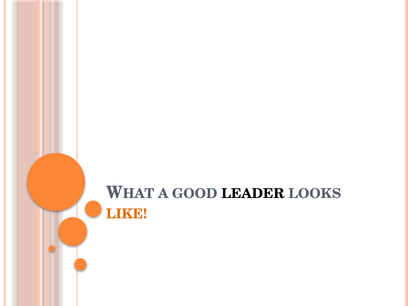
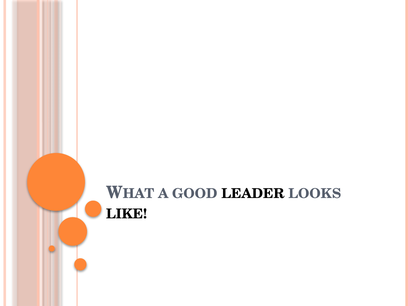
LIKE colour: orange -> black
